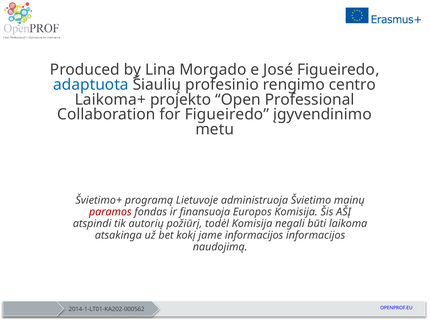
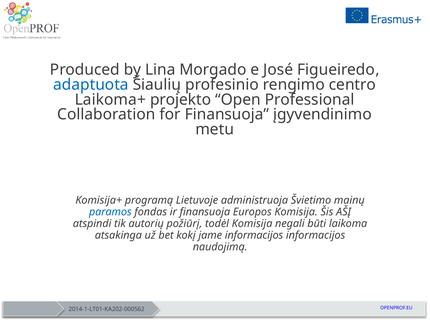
for Figueiredo: Figueiredo -> Finansuoja
Švietimo+: Švietimo+ -> Komisija+
paramos colour: red -> blue
